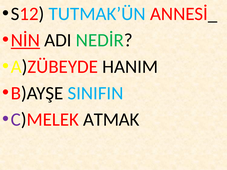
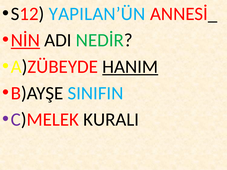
TUTMAK’ÜN: TUTMAK’ÜN -> YAPILAN’ÜN
HANIM underline: none -> present
ATMAK: ATMAK -> KURALI
